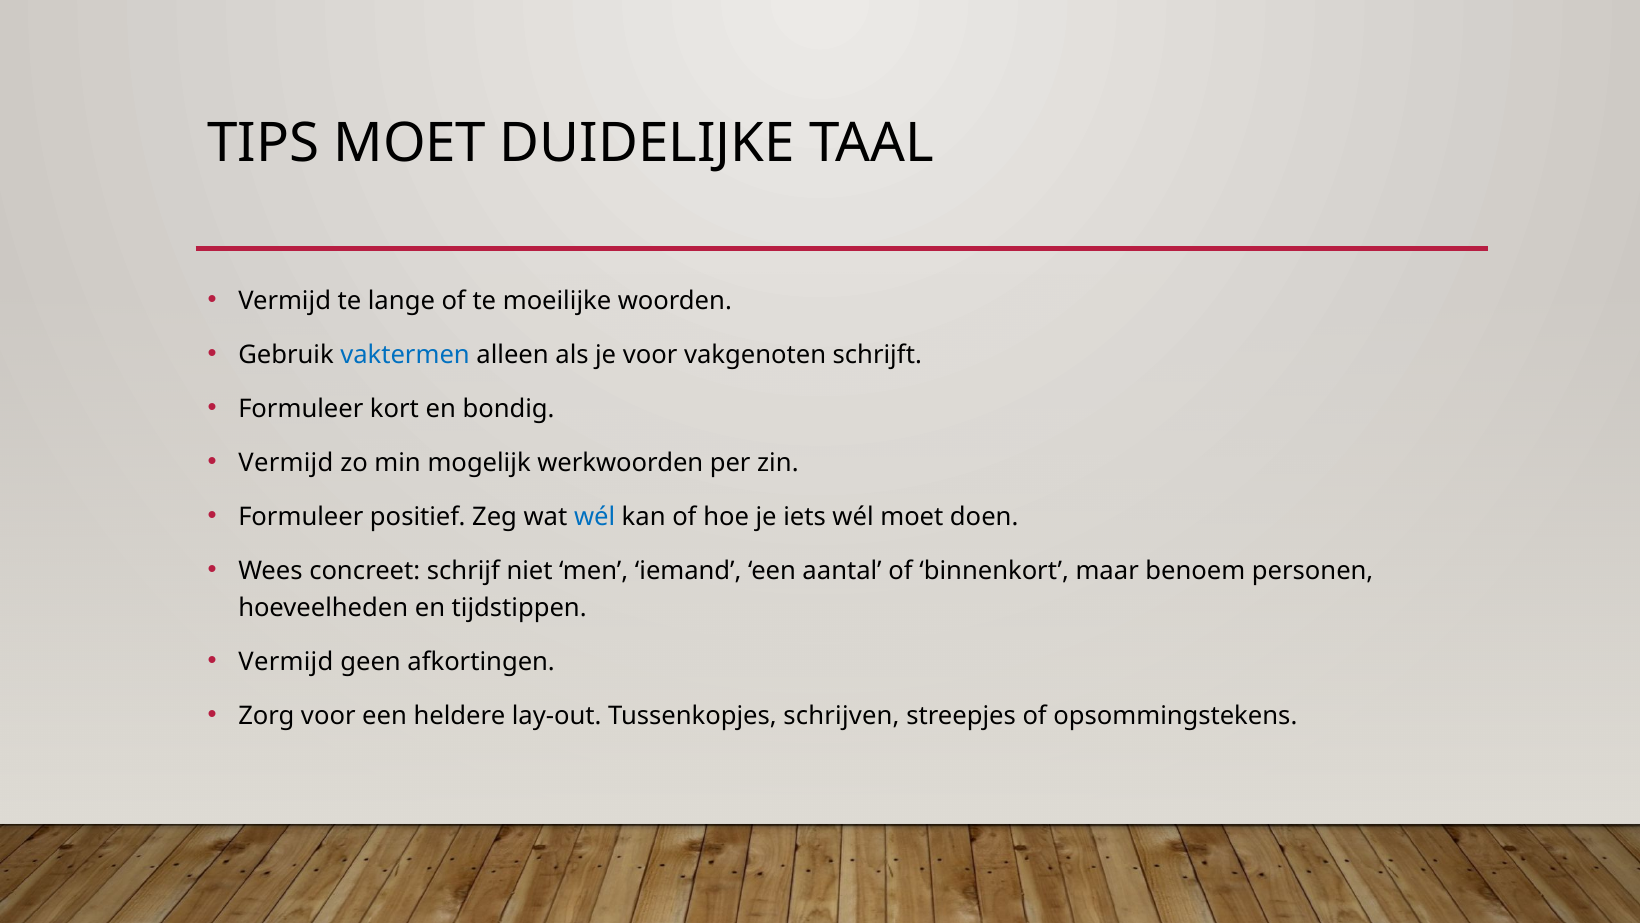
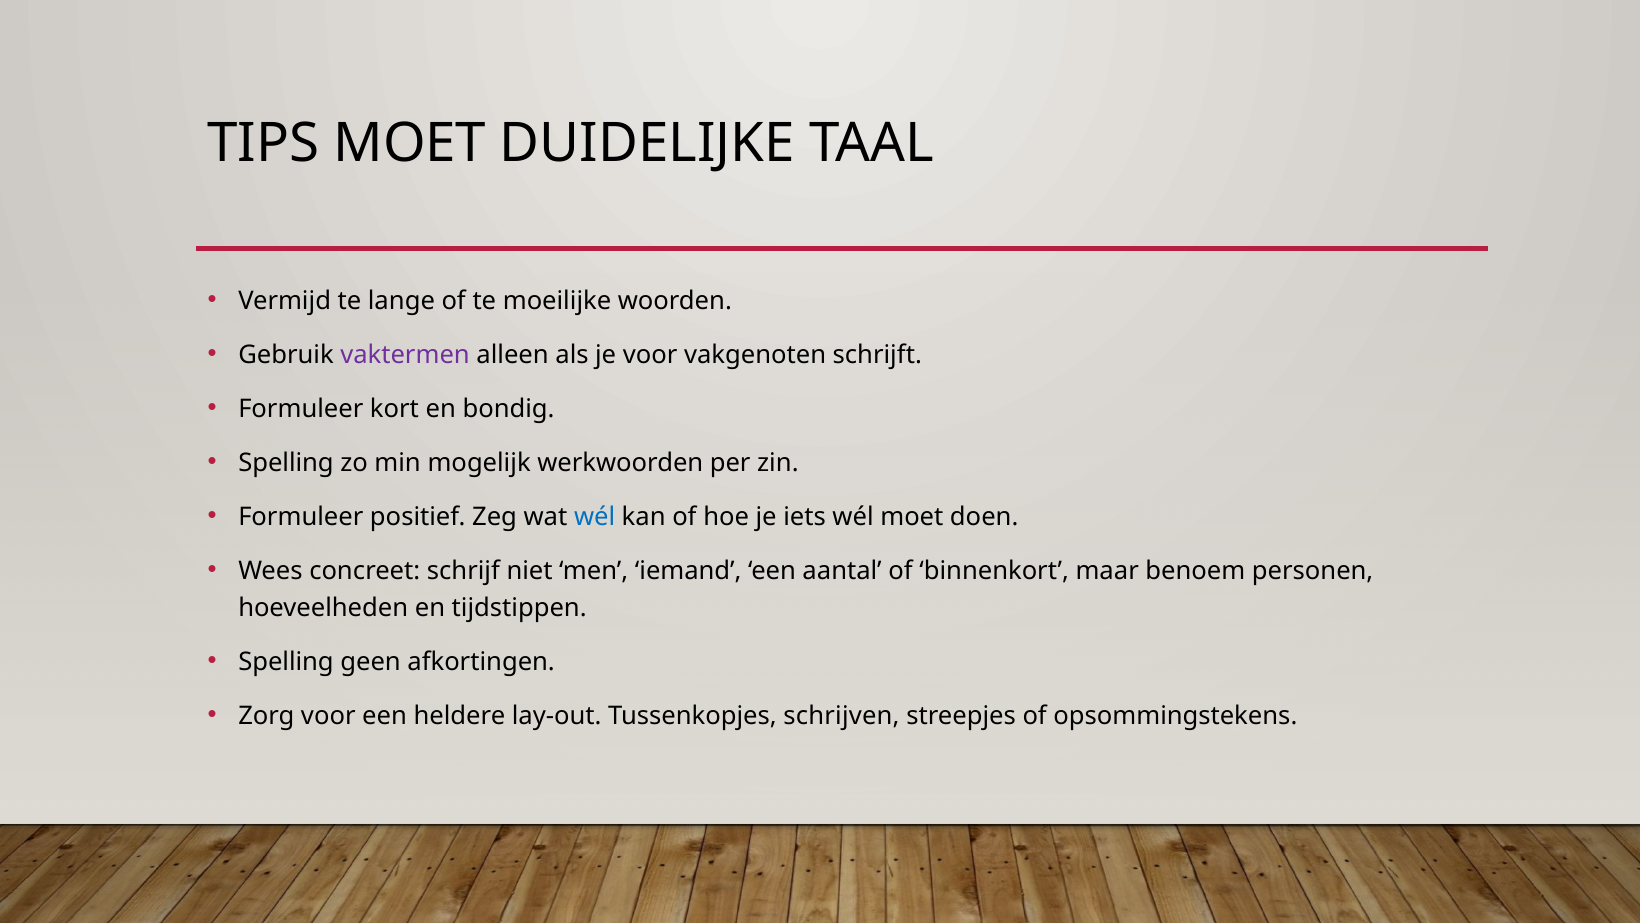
vaktermen colour: blue -> purple
Vermijd at (286, 463): Vermijd -> Spelling
Vermijd at (286, 661): Vermijd -> Spelling
